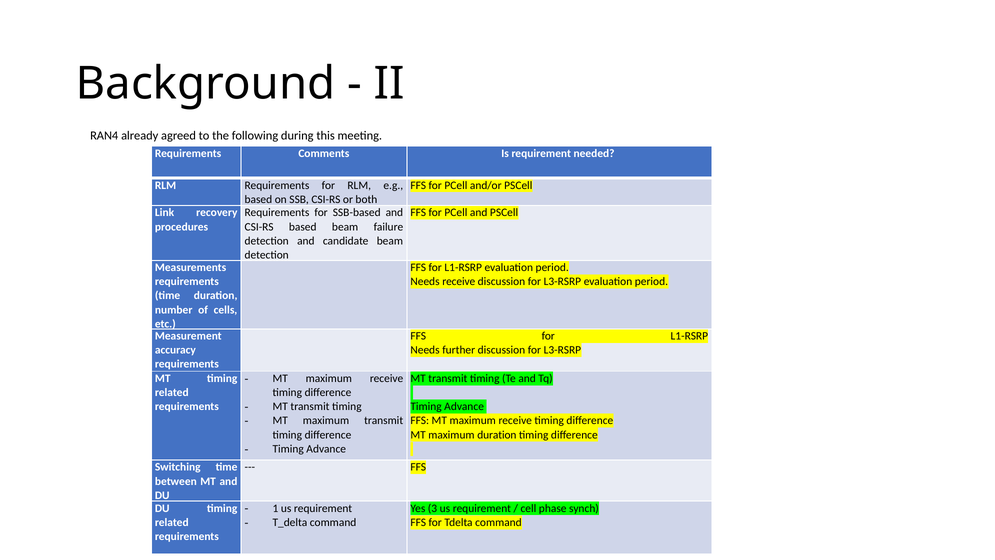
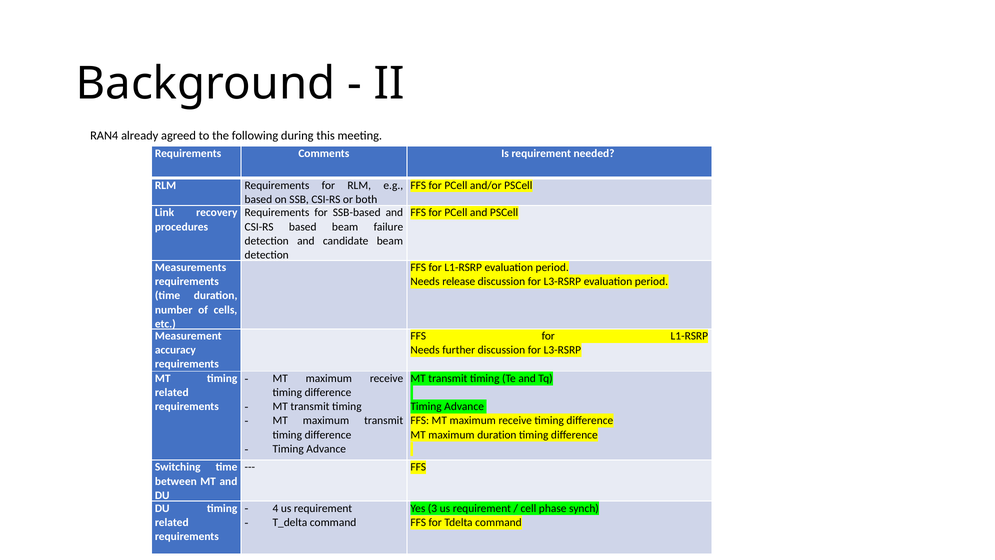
Needs receive: receive -> release
1: 1 -> 4
